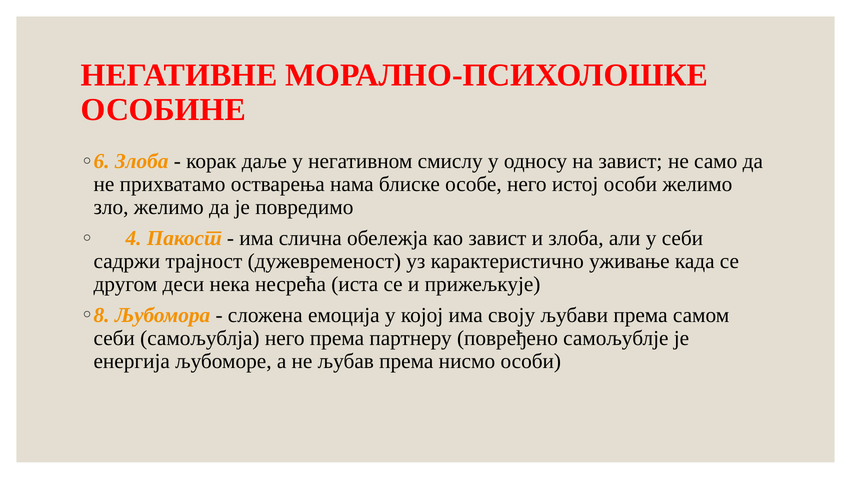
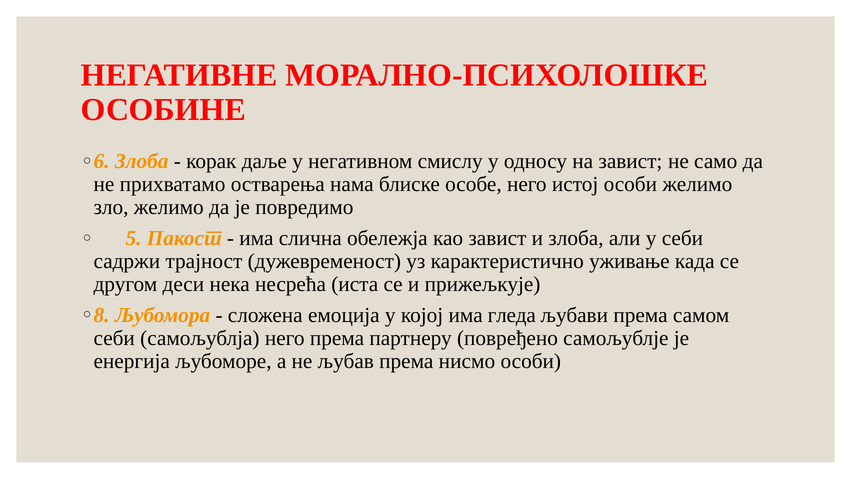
4: 4 -> 5
своју: своју -> гледа
